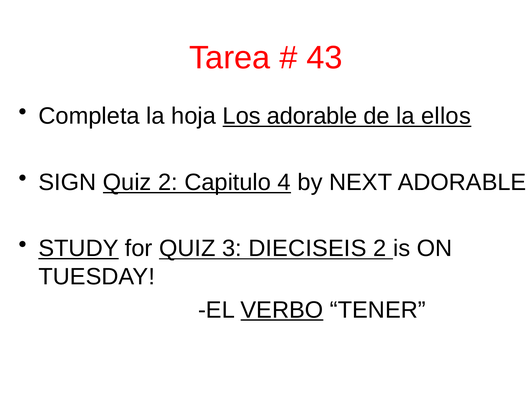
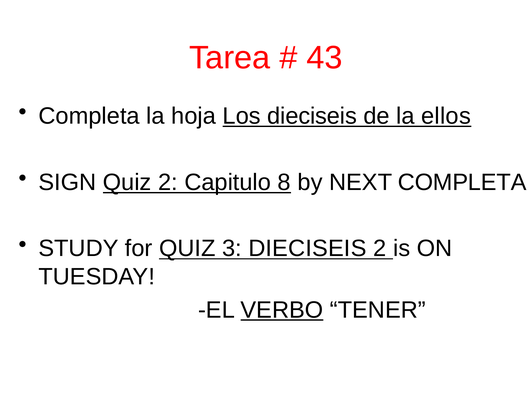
Los adorable: adorable -> dieciseis
4: 4 -> 8
NEXT ADORABLE: ADORABLE -> COMPLETA
STUDY underline: present -> none
